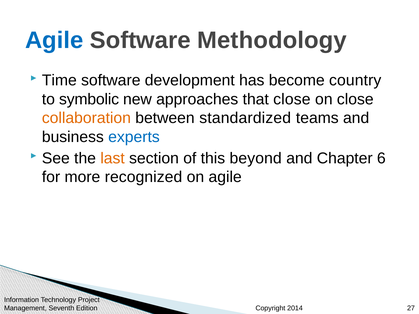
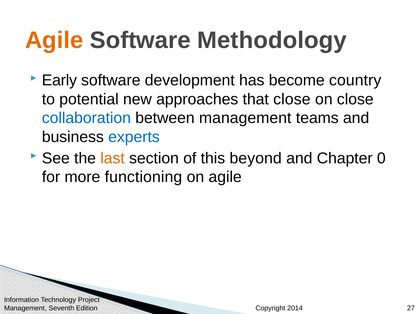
Agile at (54, 40) colour: blue -> orange
Time: Time -> Early
symbolic: symbolic -> potential
collaboration colour: orange -> blue
between standardized: standardized -> management
6: 6 -> 0
recognized: recognized -> functioning
